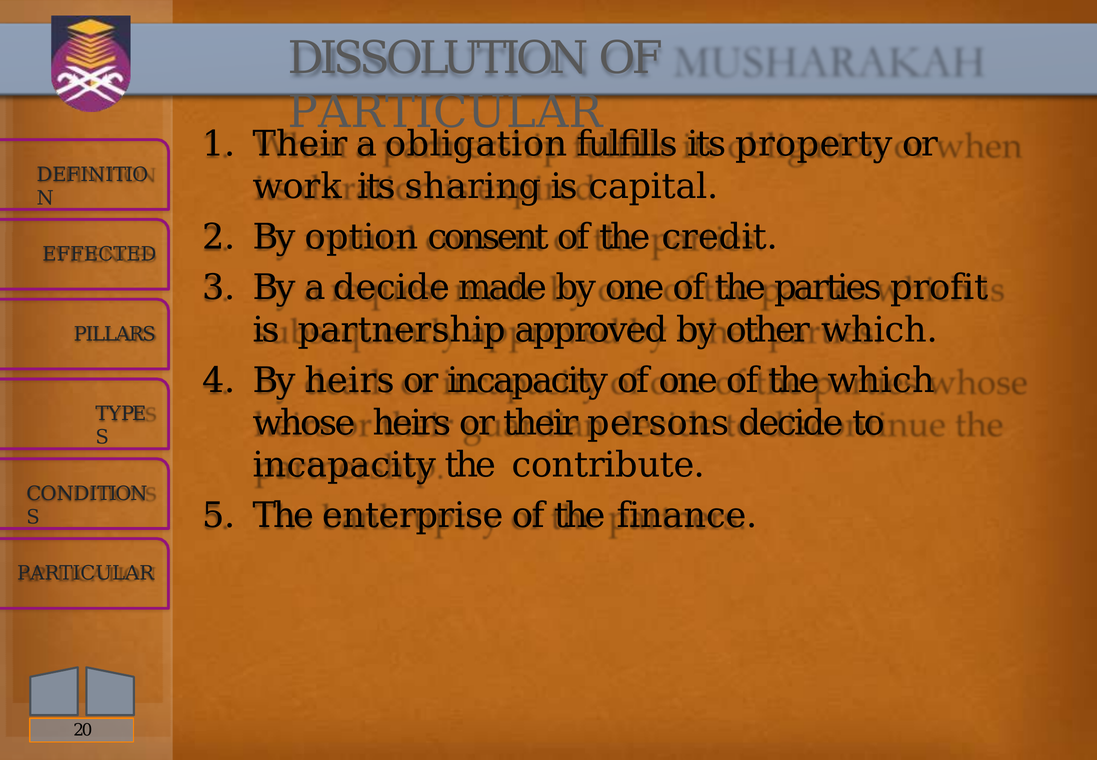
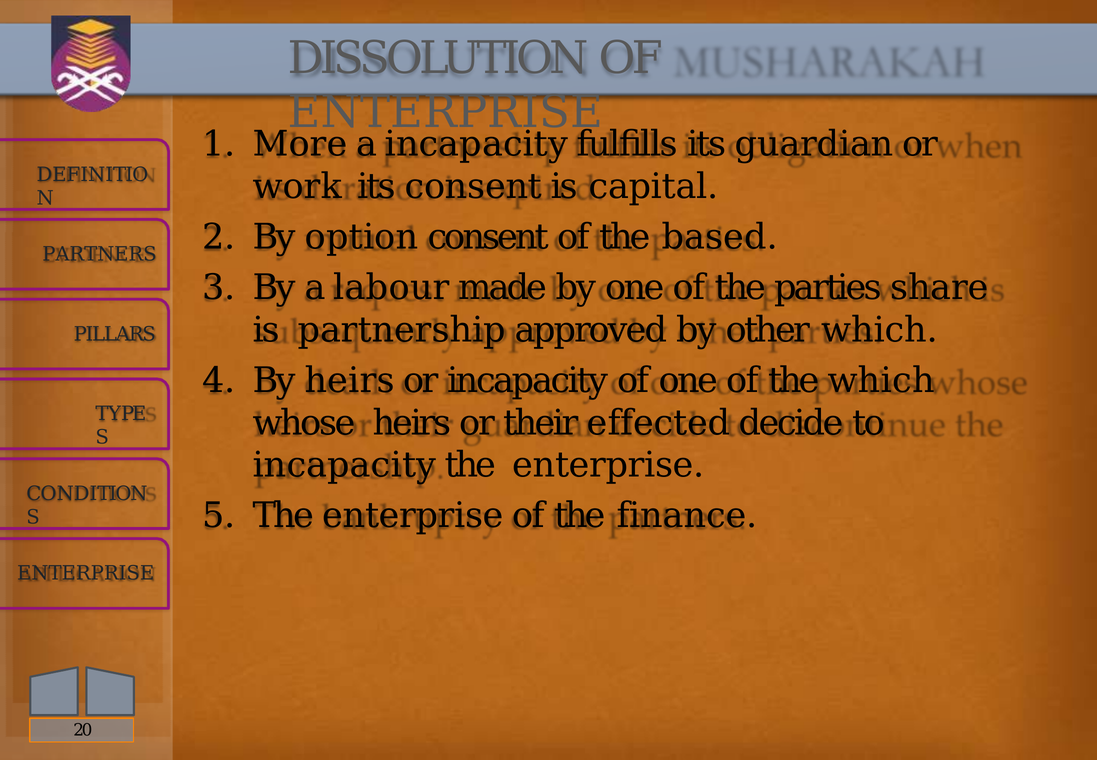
PARTICULAR at (445, 113): PARTICULAR -> ENTERPRISE
Their at (300, 144): Their -> More
a obligation: obligation -> incapacity
property: property -> guardian
its sharing: sharing -> consent
credit: credit -> based
EFFECTED: EFFECTED -> PARTNERS
a decide: decide -> labour
profit: profit -> share
persons: persons -> effected
contribute at (608, 465): contribute -> enterprise
PARTICULAR at (86, 573): PARTICULAR -> ENTERPRISE
